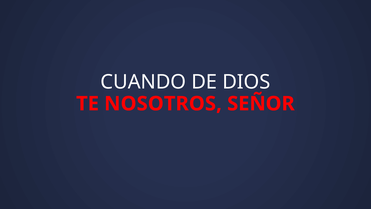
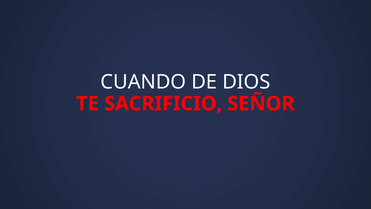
NOSOTROS: NOSOTROS -> SACRIFICIO
